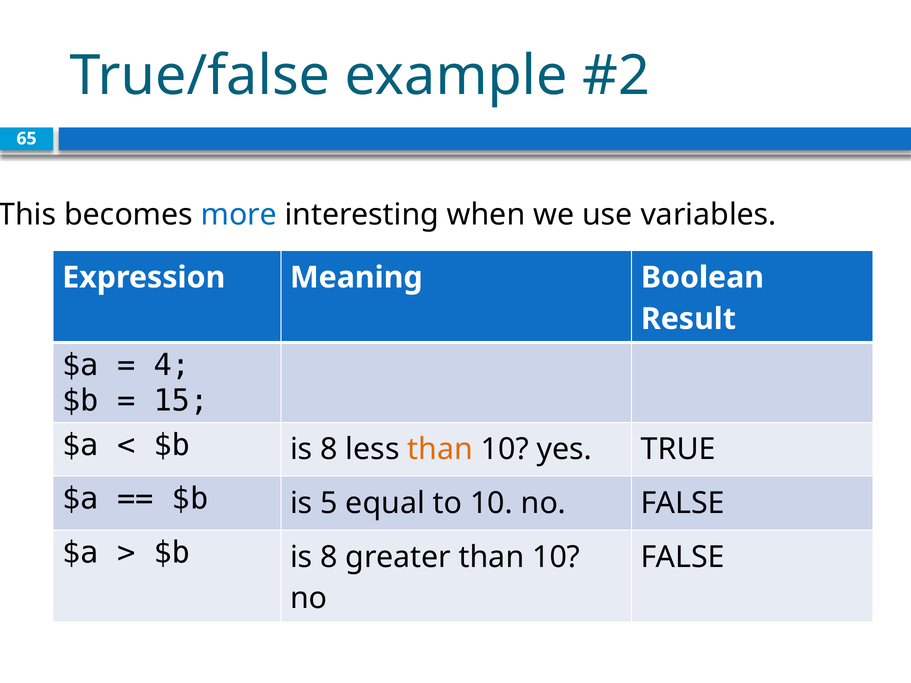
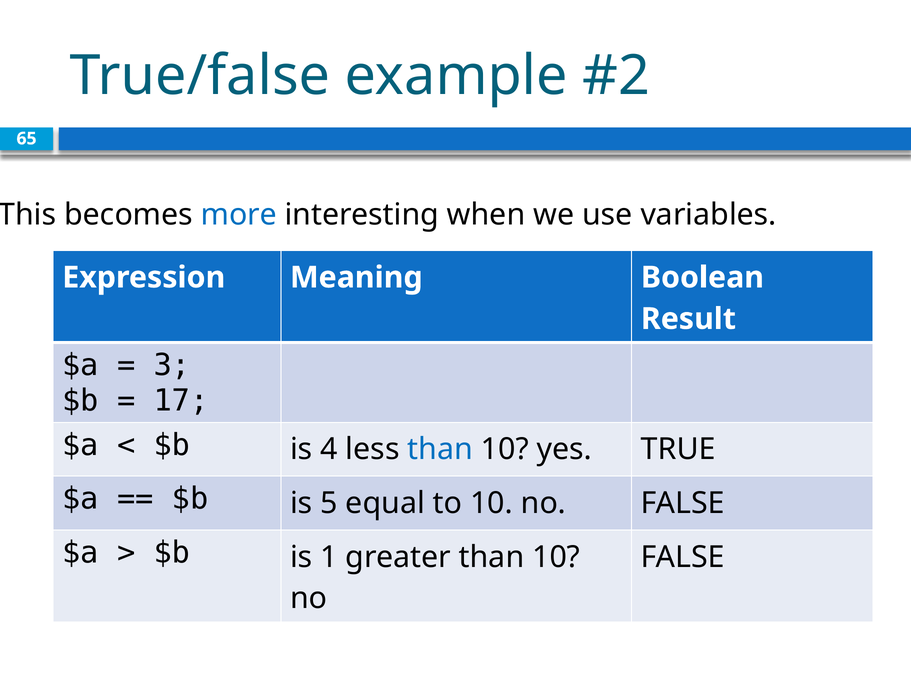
4: 4 -> 3
15: 15 -> 17
8 at (329, 449): 8 -> 4
than at (440, 449) colour: orange -> blue
8 at (329, 557): 8 -> 1
